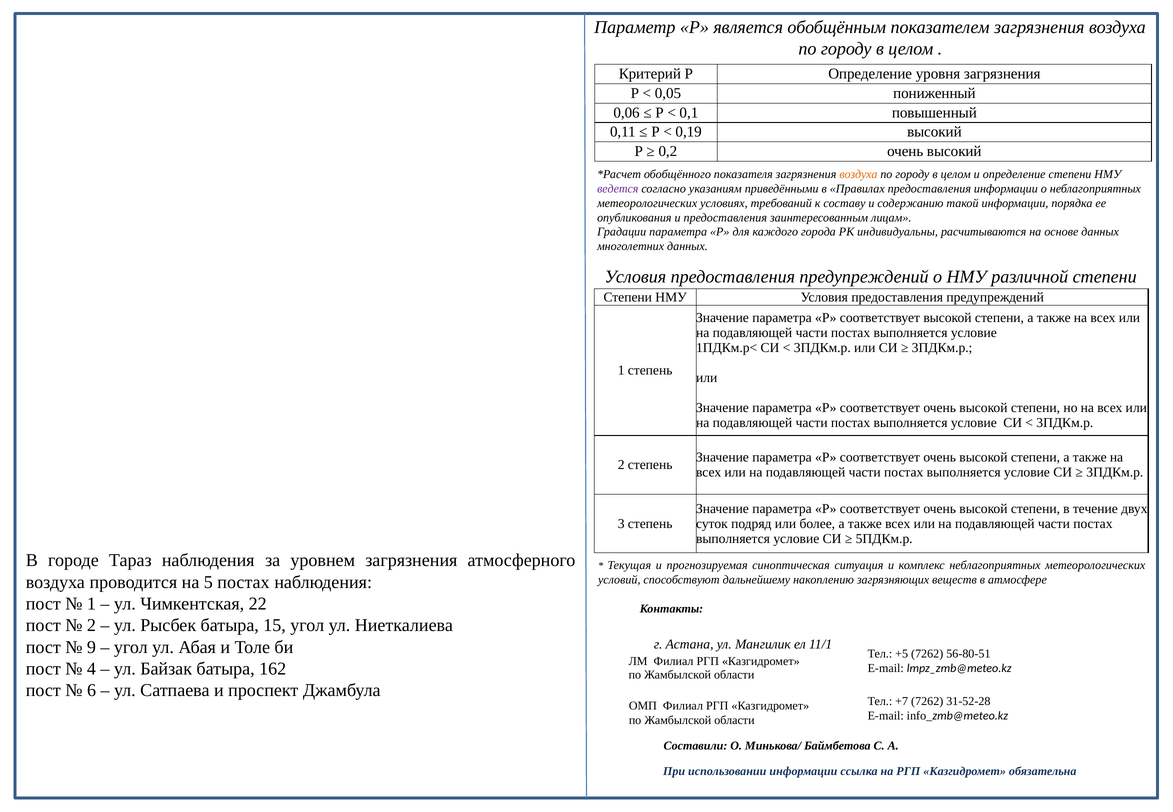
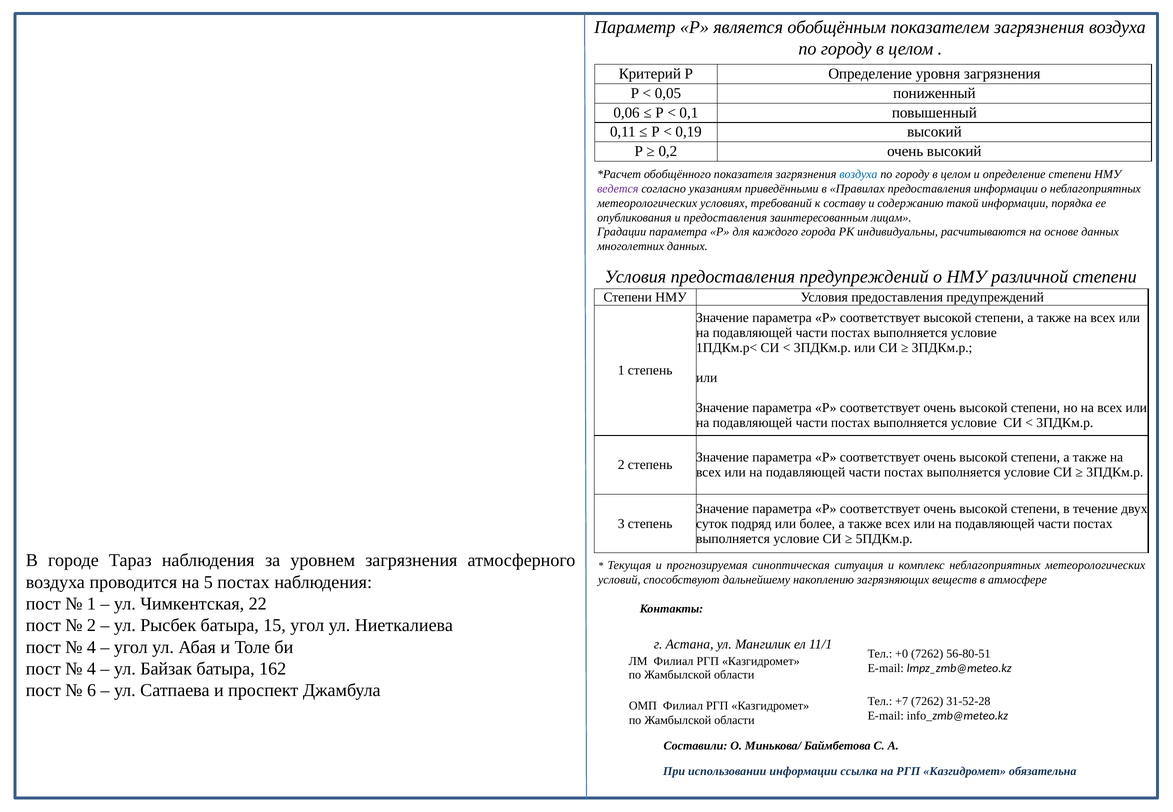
воздуха at (858, 174) colour: orange -> blue
9 at (91, 647): 9 -> 4
+5: +5 -> +0
